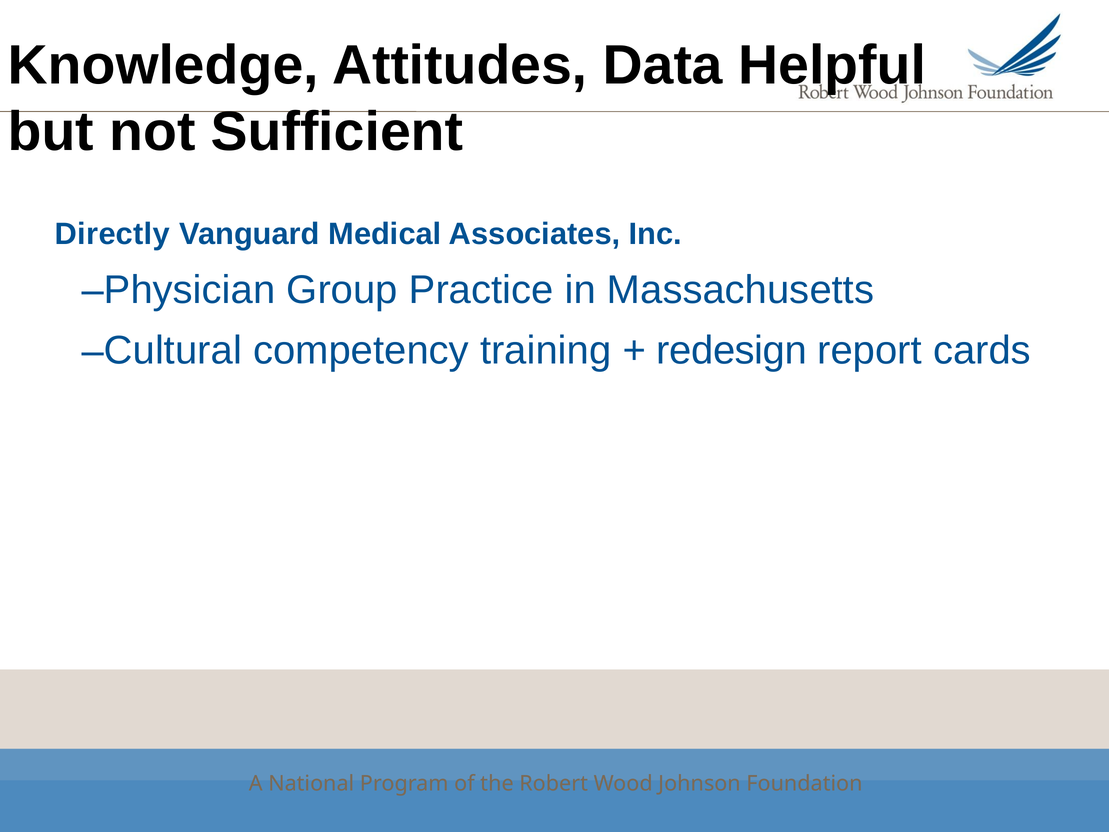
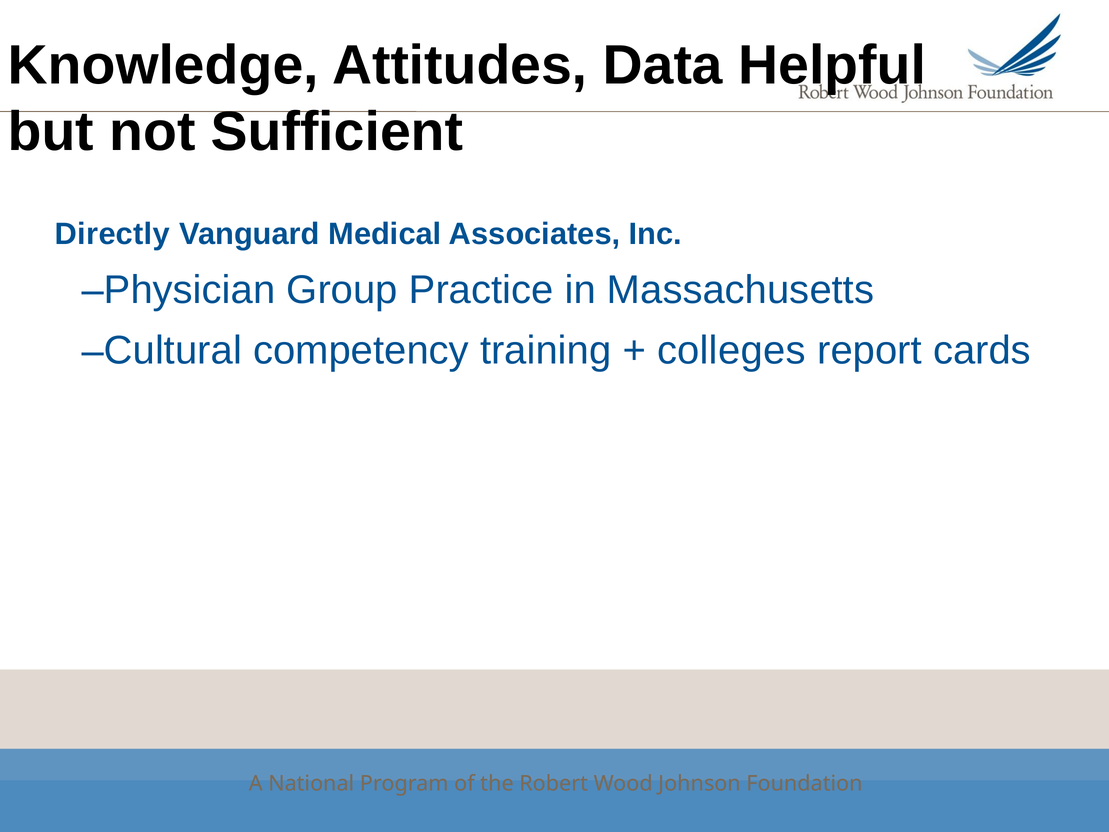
redesign: redesign -> colleges
